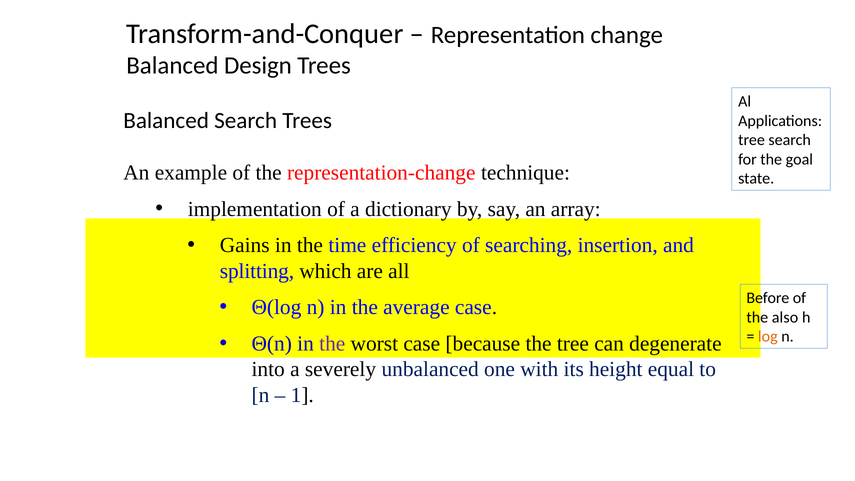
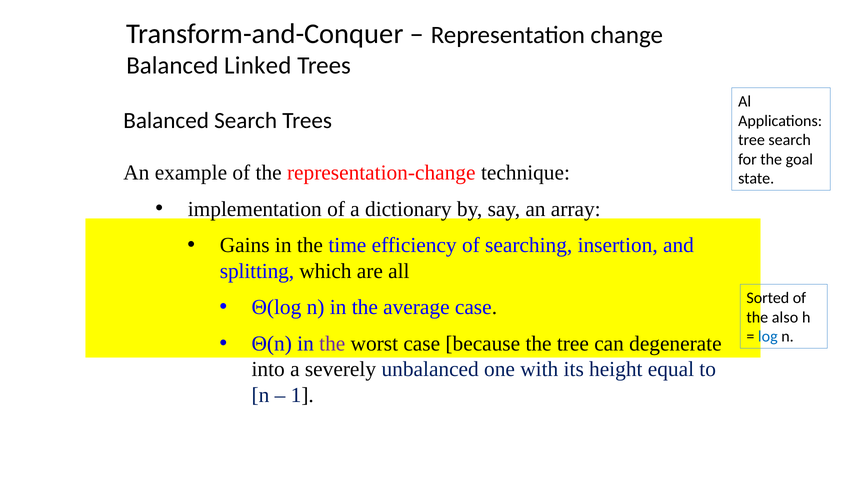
Design: Design -> Linked
Before: Before -> Sorted
log colour: orange -> blue
